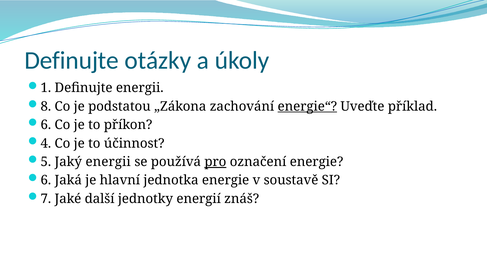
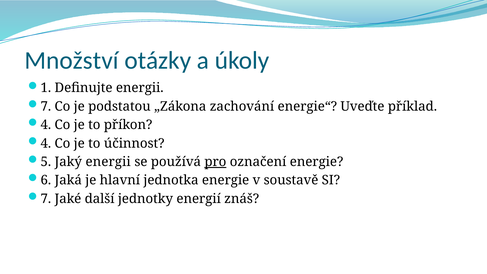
Definujte at (72, 60): Definujte -> Množství
8 at (46, 106): 8 -> 7
energie“ underline: present -> none
6 at (46, 125): 6 -> 4
